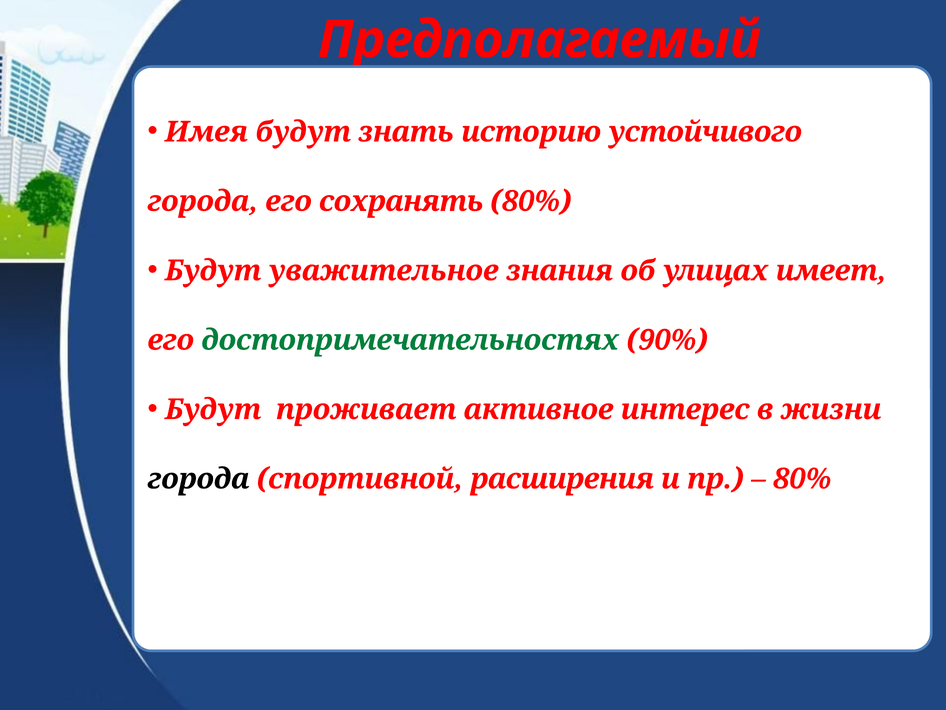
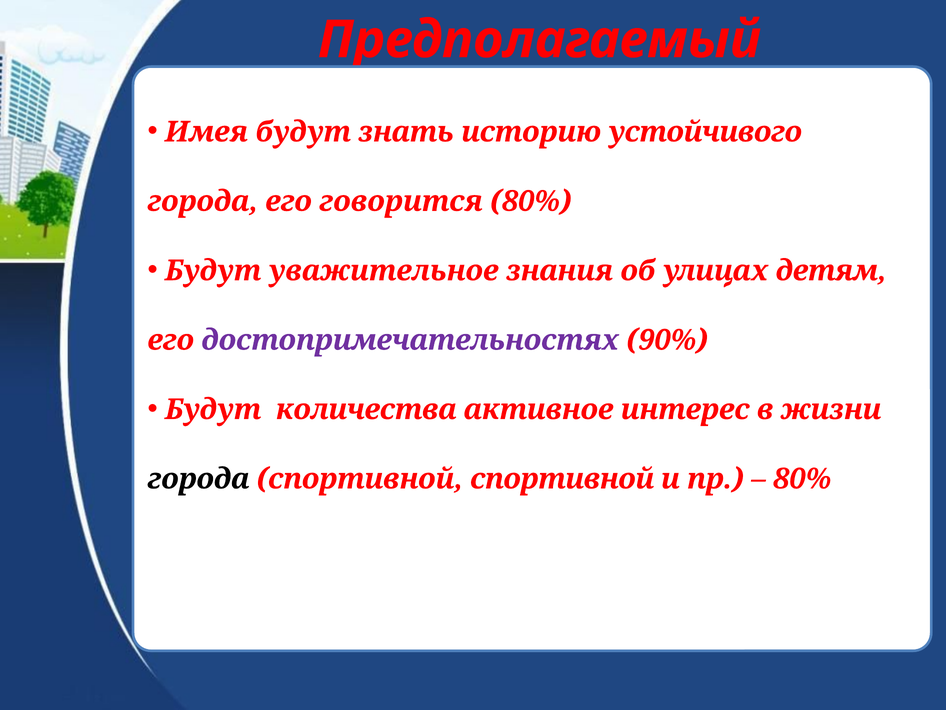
сохранять: сохранять -> говорится
имеет: имеет -> детям
достопримечательностях colour: green -> purple
проживает: проживает -> количества
спортивной расширения: расширения -> спортивной
